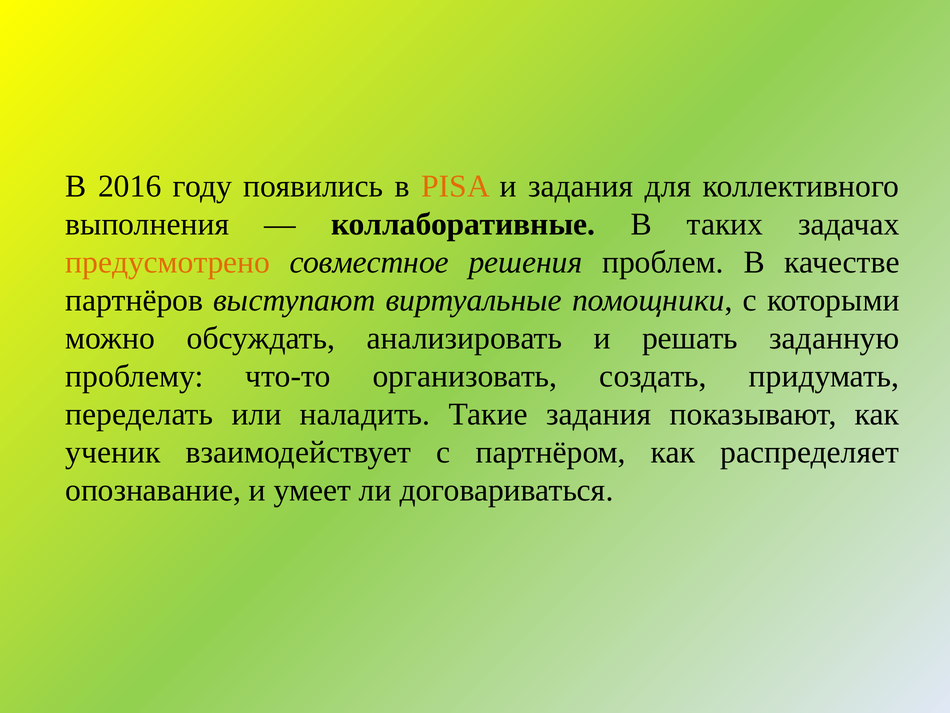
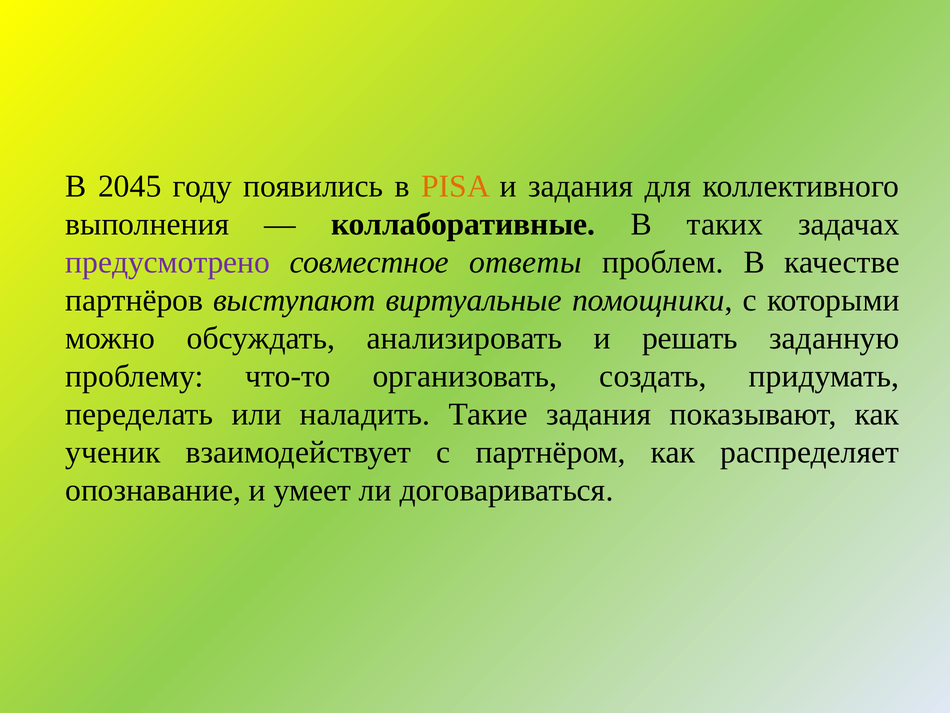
2016: 2016 -> 2045
предусмотрено colour: orange -> purple
решения: решения -> ответы
